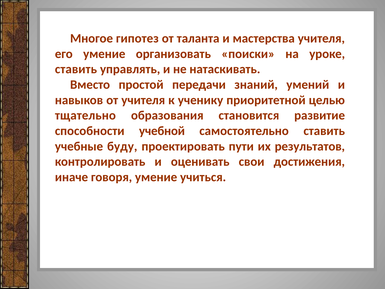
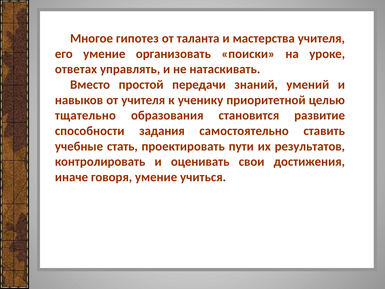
ставить at (76, 69): ставить -> ответах
учебной: учебной -> задания
буду: буду -> стать
